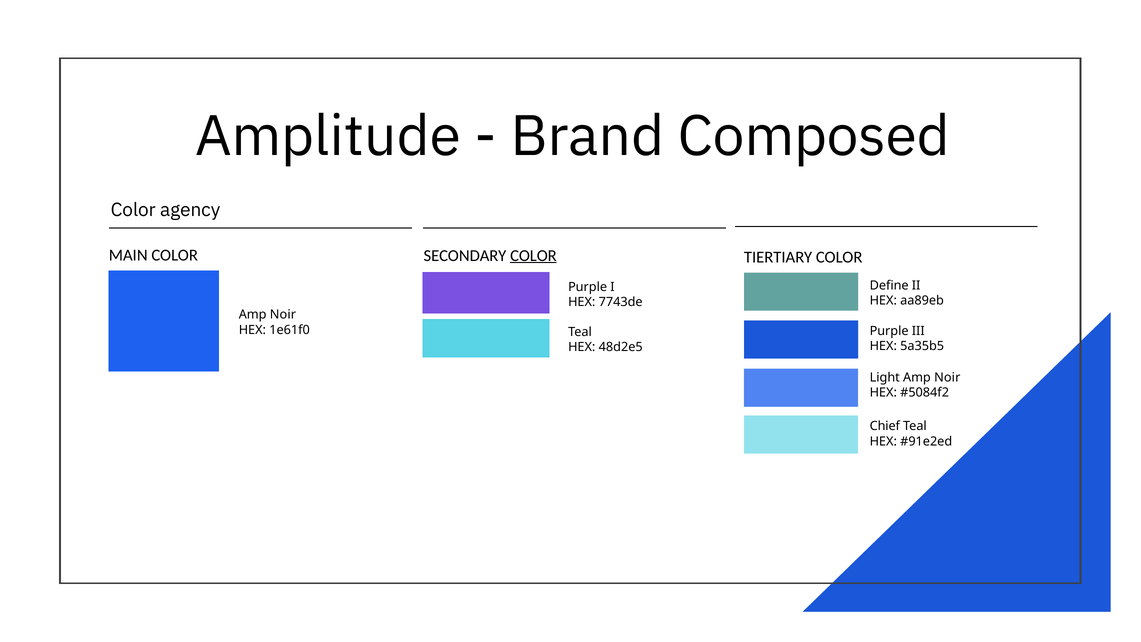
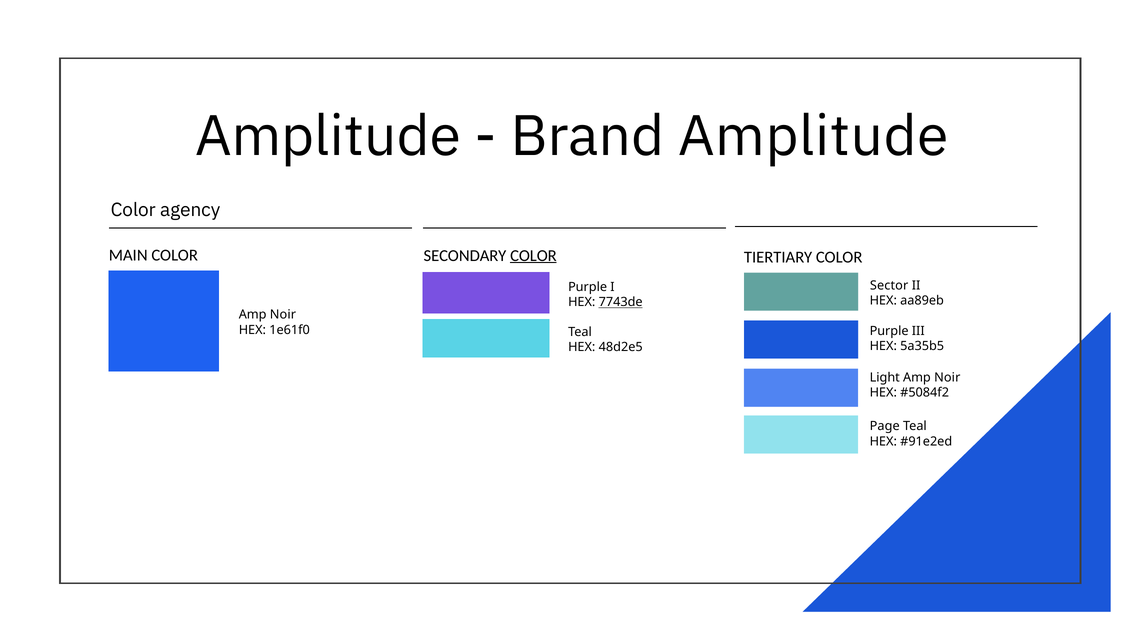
Brand Composed: Composed -> Amplitude
Define: Define -> Sector
7743de underline: none -> present
Chief: Chief -> Page
